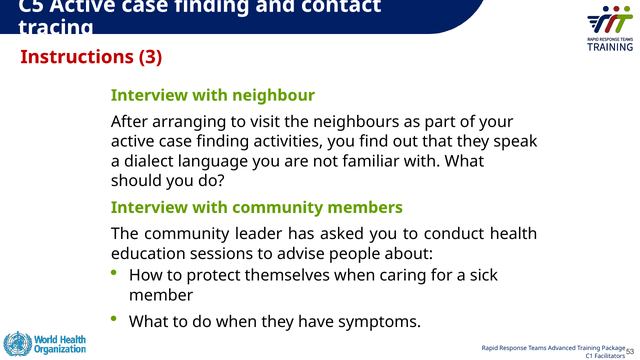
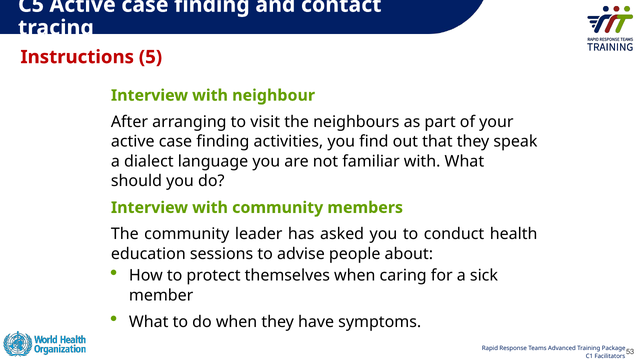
3: 3 -> 5
